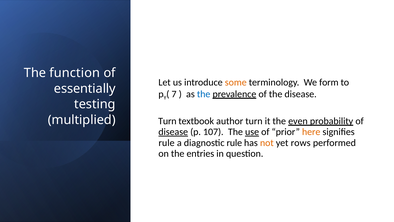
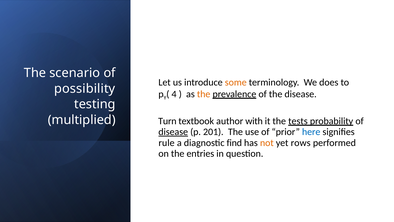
function: function -> scenario
form: form -> does
essentially: essentially -> possibility
7: 7 -> 4
the at (204, 94) colour: blue -> orange
author turn: turn -> with
even: even -> tests
107: 107 -> 201
use underline: present -> none
here colour: orange -> blue
diagnostic rule: rule -> find
